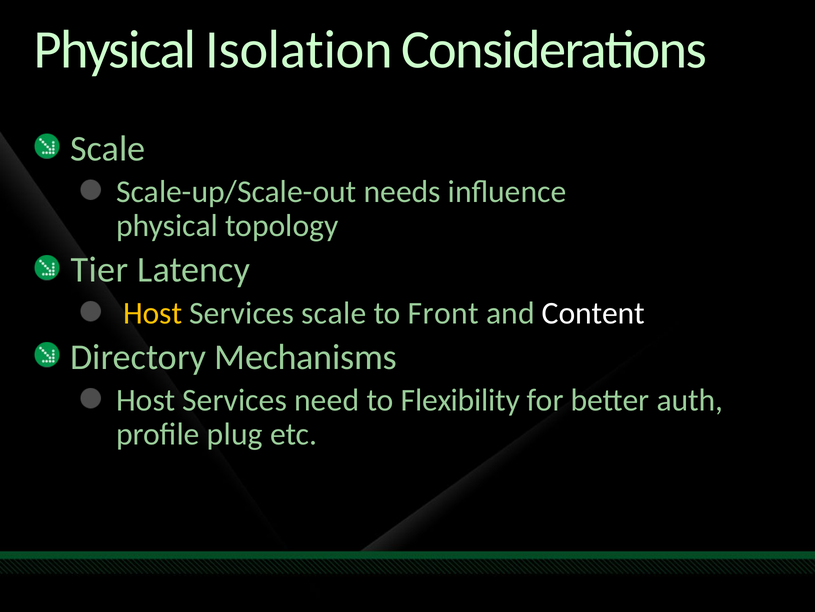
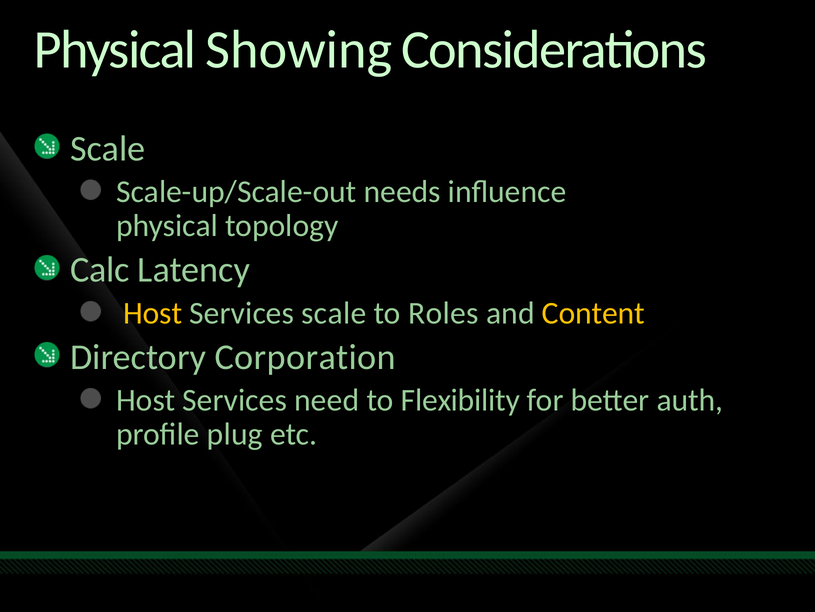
Isolation: Isolation -> Showing
Tier: Tier -> Calc
Front: Front -> Roles
Content colour: white -> yellow
Mechanisms: Mechanisms -> Corporation
